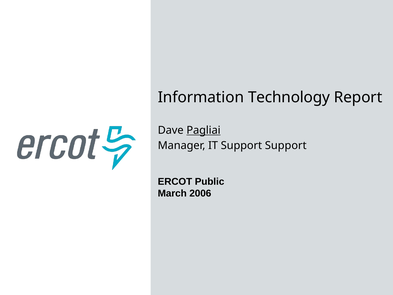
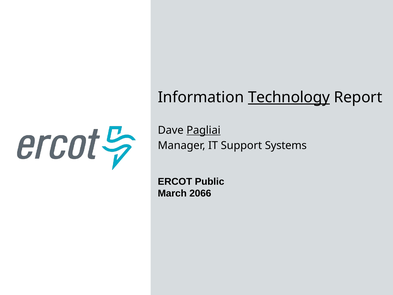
Technology underline: none -> present
Support Support: Support -> Systems
2006: 2006 -> 2066
